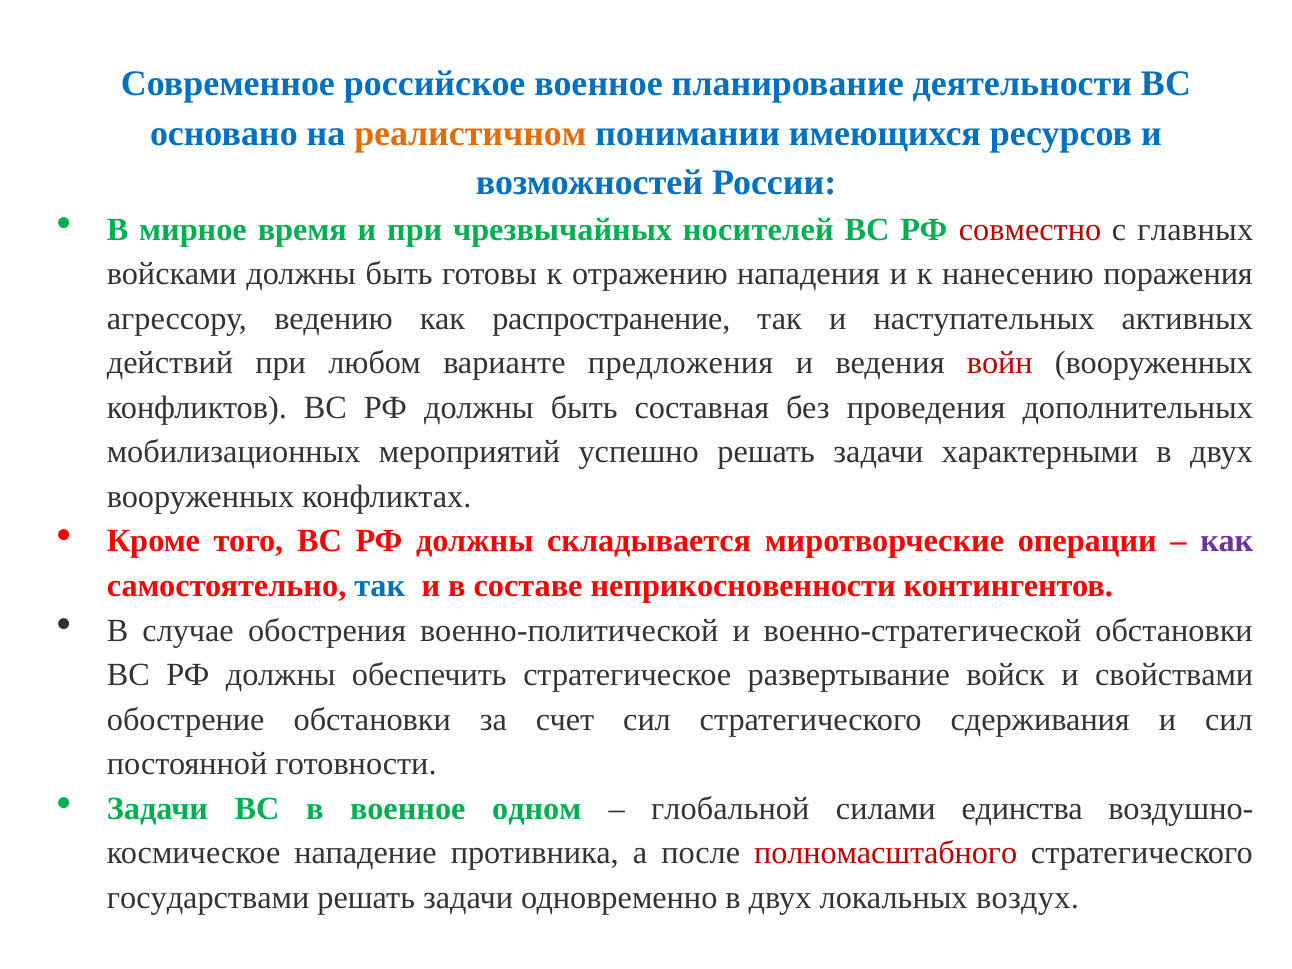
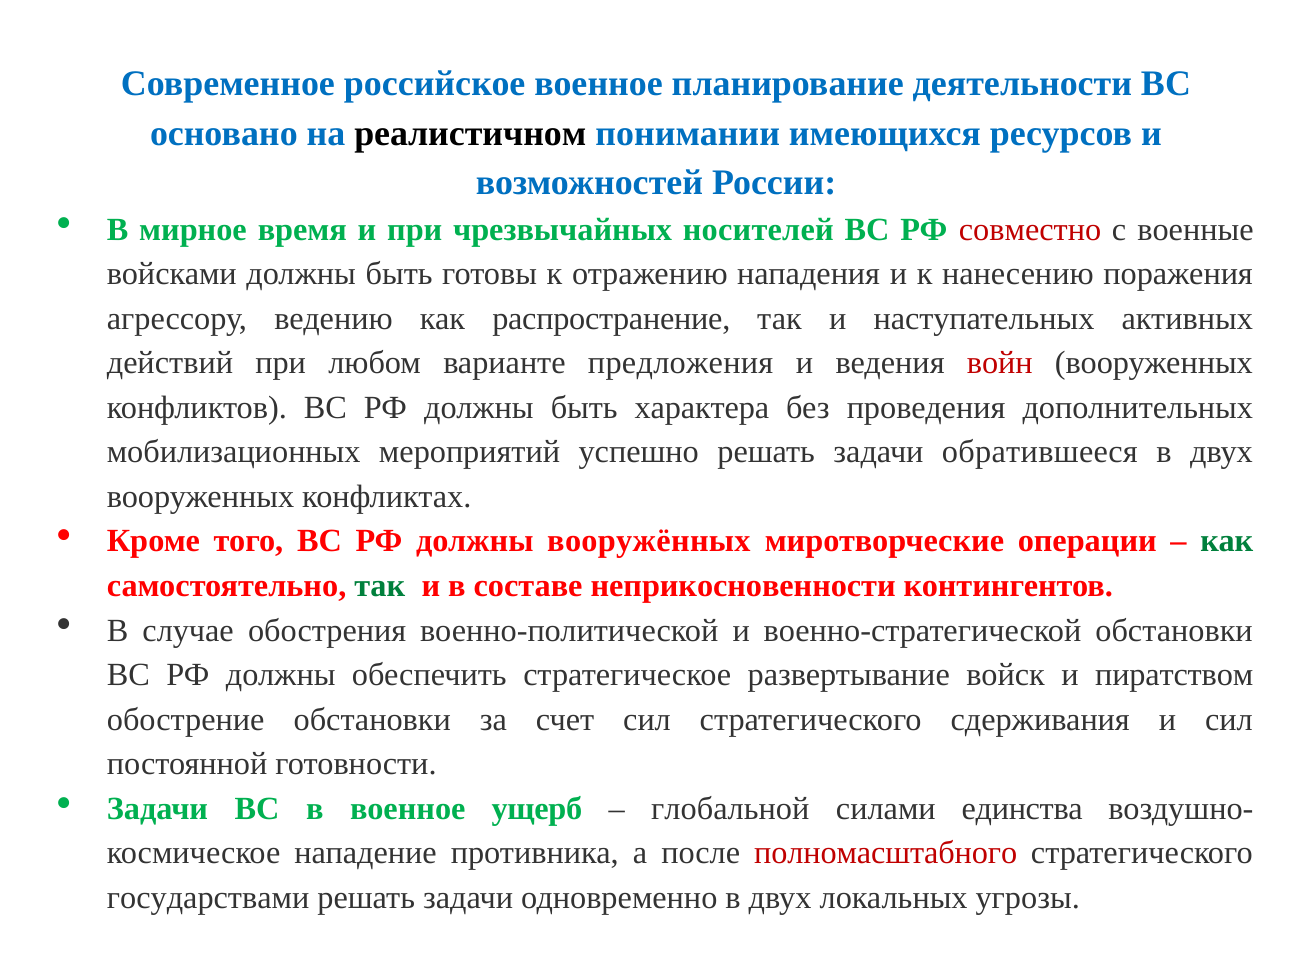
реалистичном colour: orange -> black
главных: главных -> военные
составная: составная -> характера
характерными: характерными -> обратившееся
складывается: складывается -> вооружённых
как at (1227, 541) colour: purple -> green
так at (380, 586) colour: blue -> green
свойствами: свойствами -> пиратством
одном: одном -> ущерб
воздух: воздух -> угрозы
